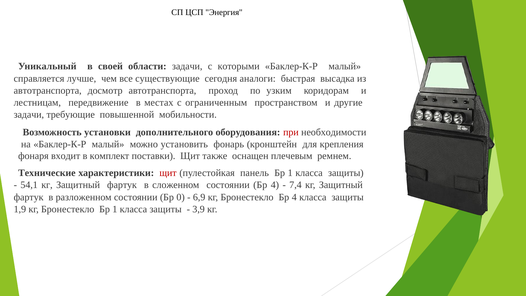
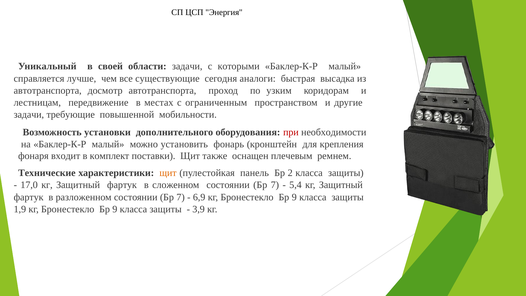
щит at (168, 173) colour: red -> orange
панель Бр 1: 1 -> 2
54,1: 54,1 -> 17,0
сложенном состоянии Бр 4: 4 -> 7
7,4: 7,4 -> 5,4
разложенном состоянии Бр 0: 0 -> 7
4 at (294, 197): 4 -> 9
1 at (115, 209): 1 -> 9
